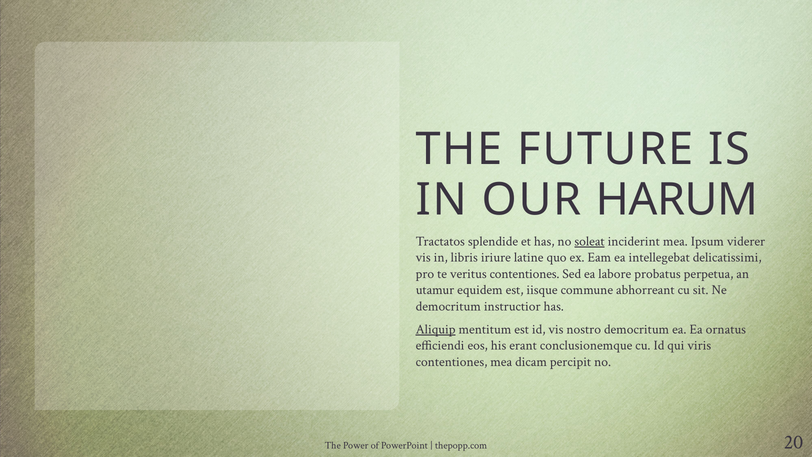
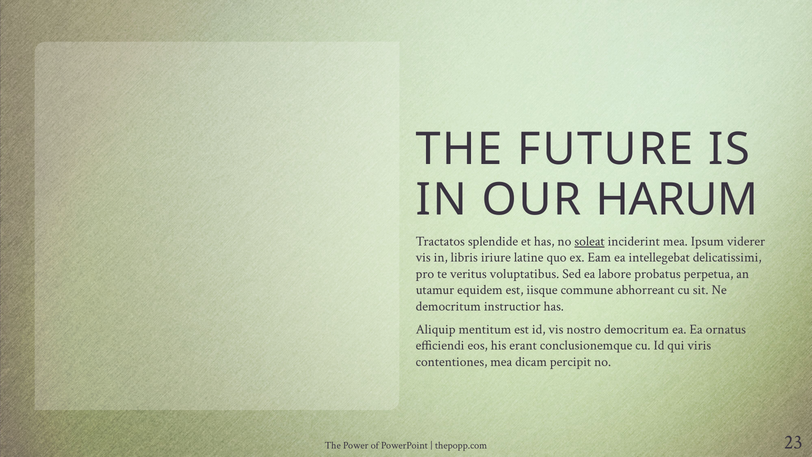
veritus contentiones: contentiones -> voluptatibus
Aliquip underline: present -> none
20: 20 -> 23
